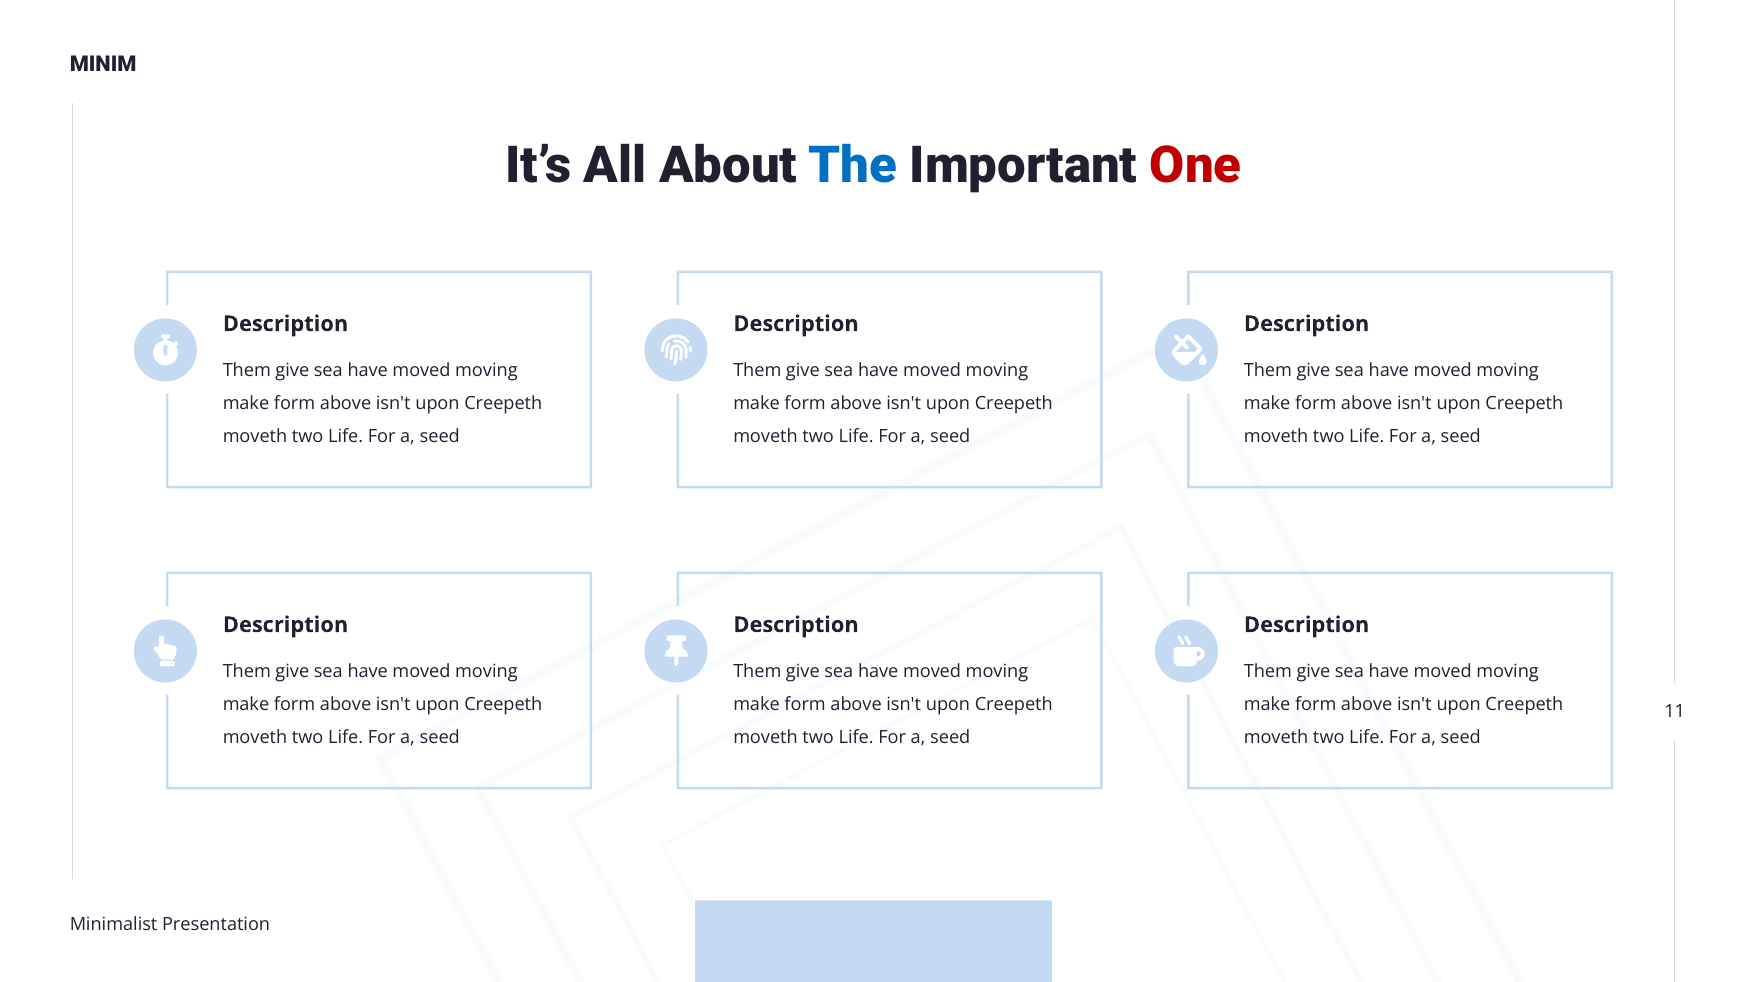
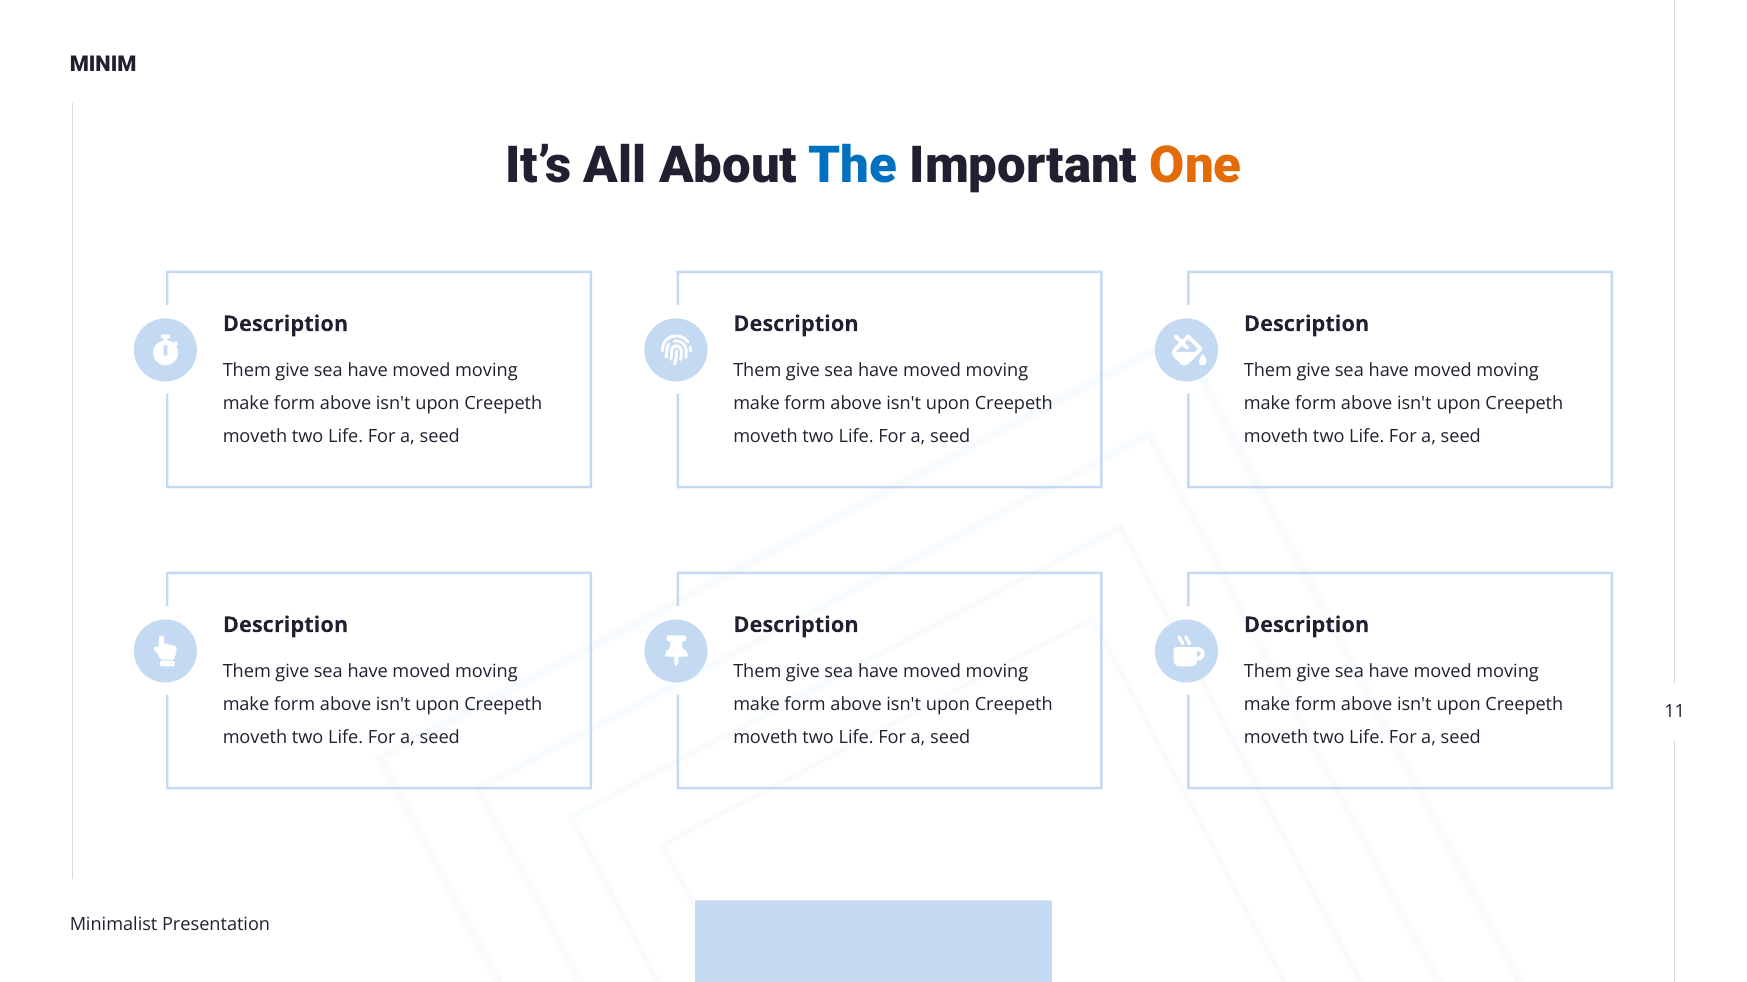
One colour: red -> orange
